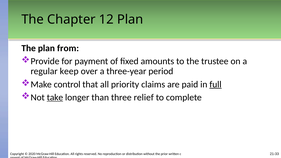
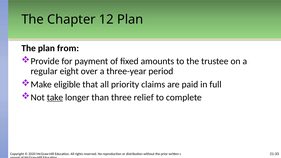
keep: keep -> eight
control: control -> eligible
full underline: present -> none
